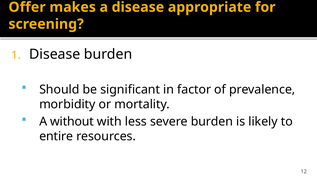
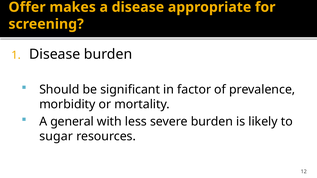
without: without -> general
entire: entire -> sugar
